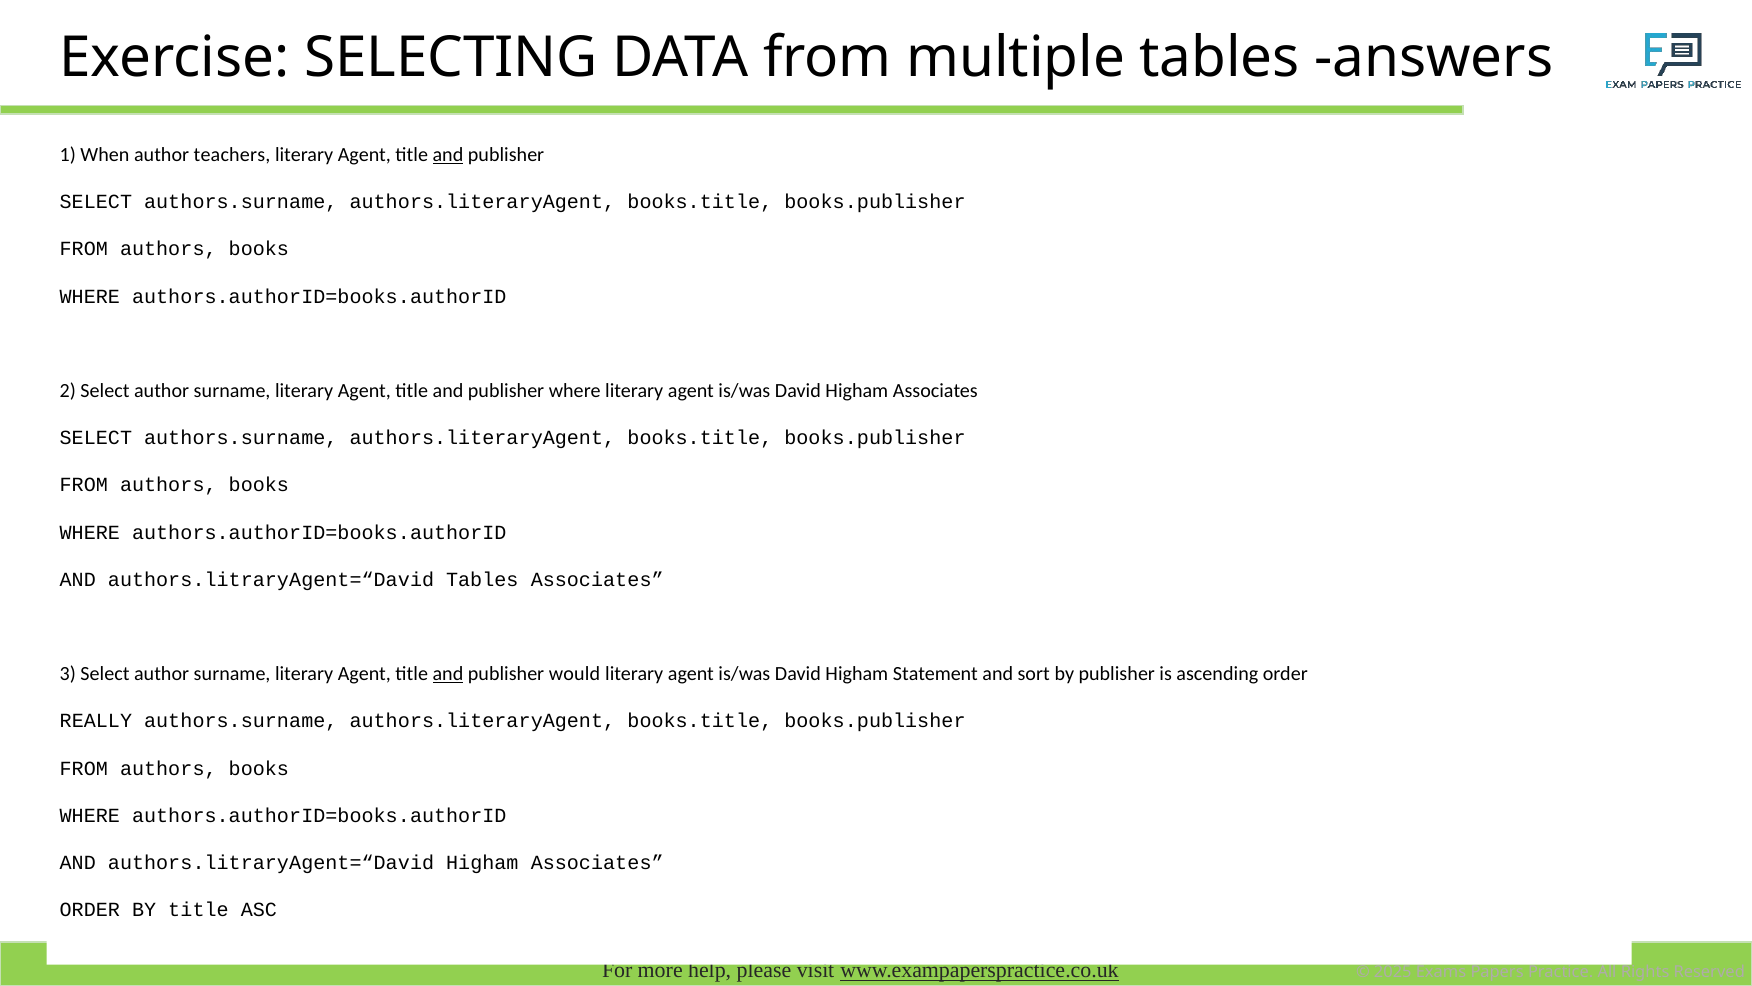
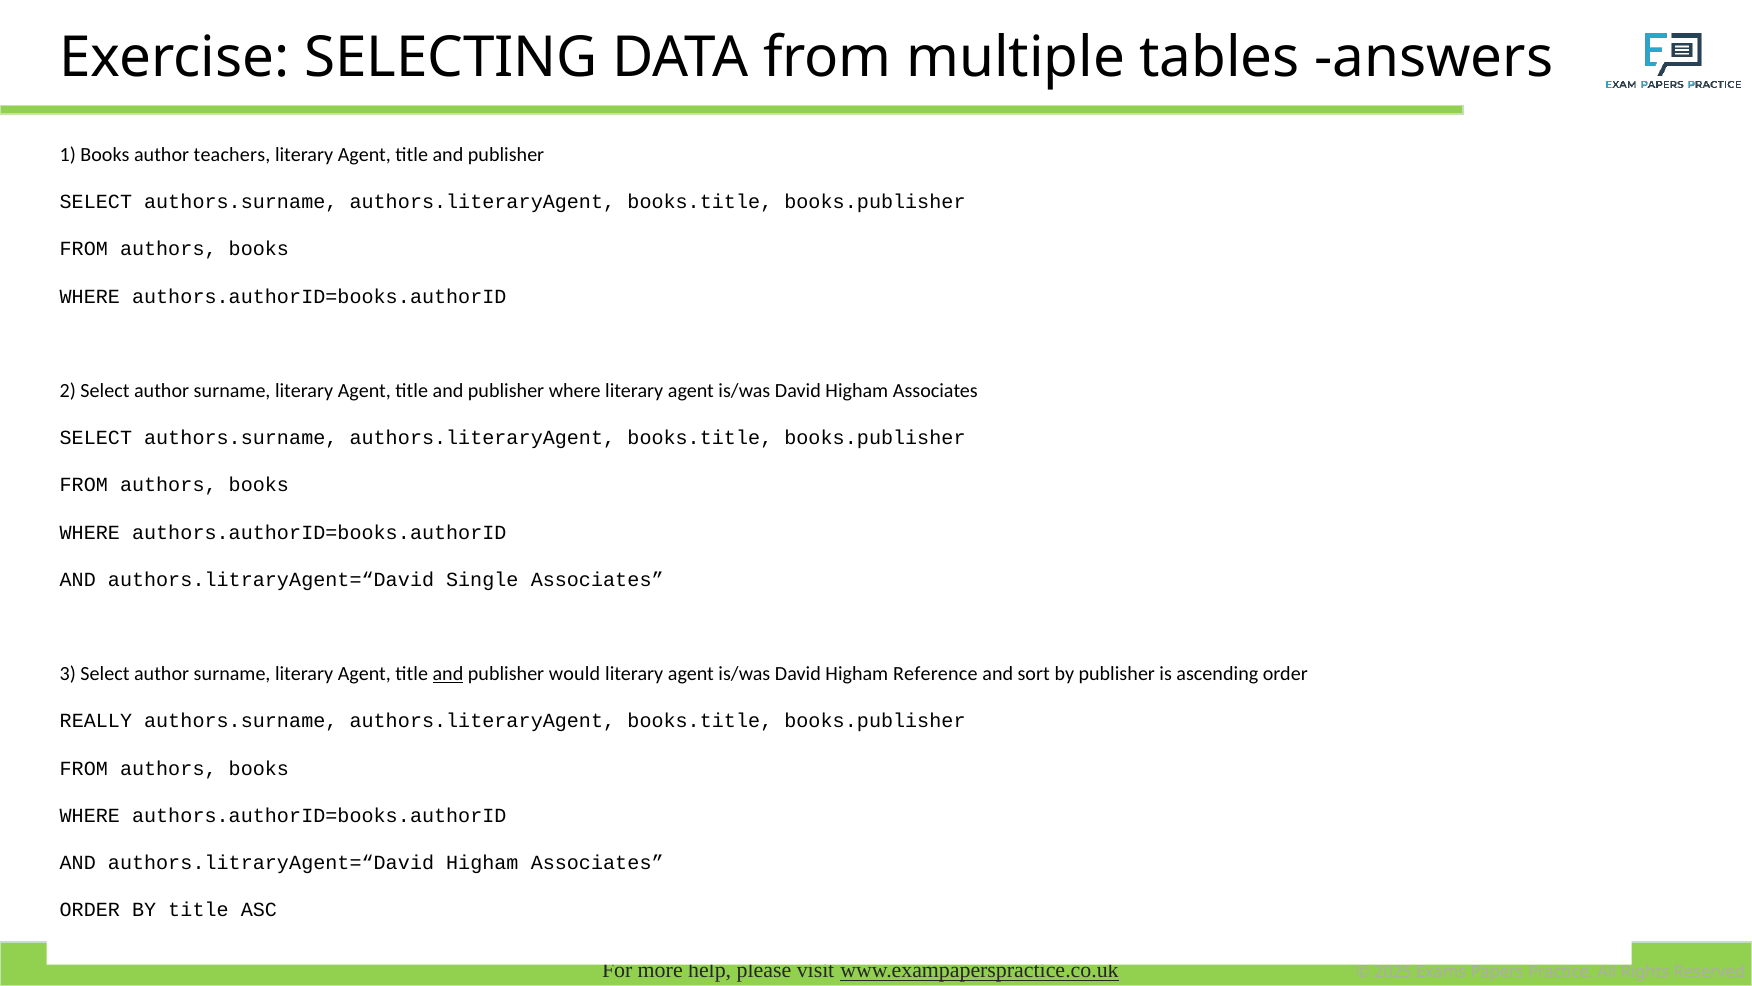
1 When: When -> Books
and at (448, 155) underline: present -> none
authors.litraryAgent=“David Tables: Tables -> Single
Statement: Statement -> Reference
